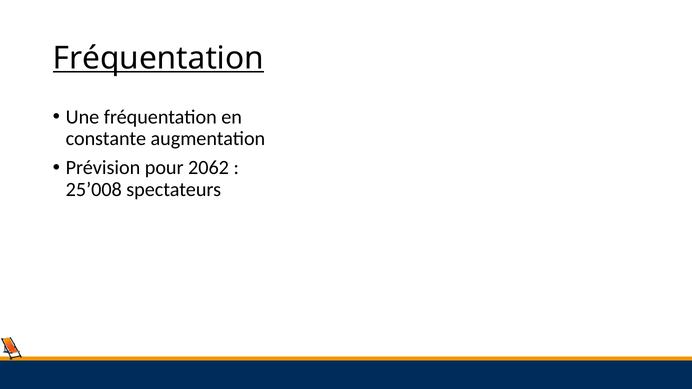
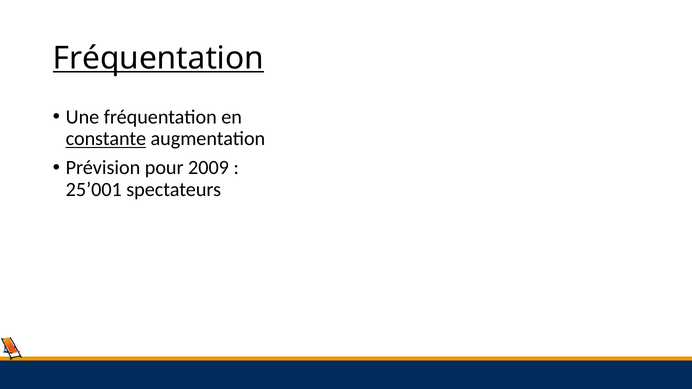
constante underline: none -> present
2062: 2062 -> 2009
25’008: 25’008 -> 25’001
